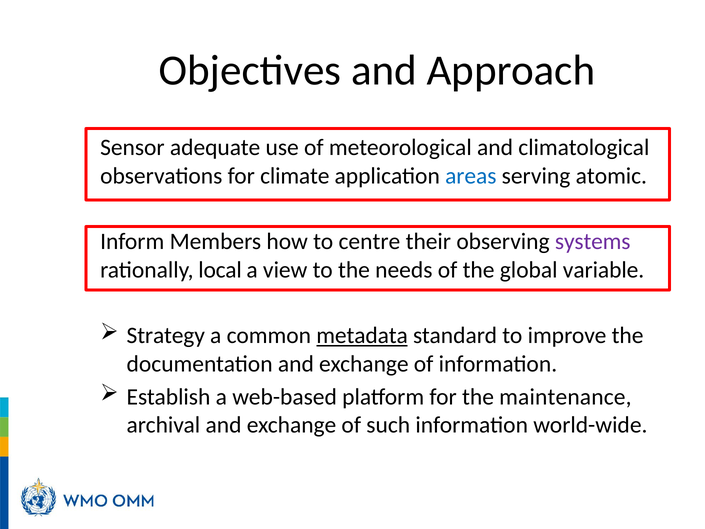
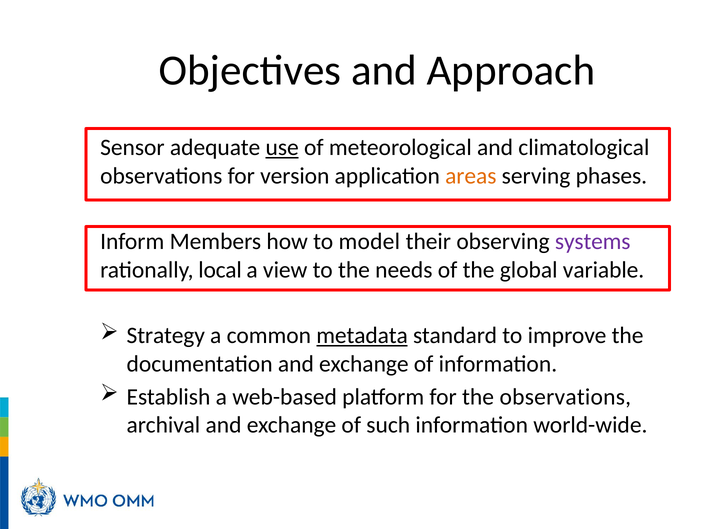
use underline: none -> present
climate: climate -> version
areas colour: blue -> orange
atomic: atomic -> phases
centre: centre -> model
the maintenance: maintenance -> observations
